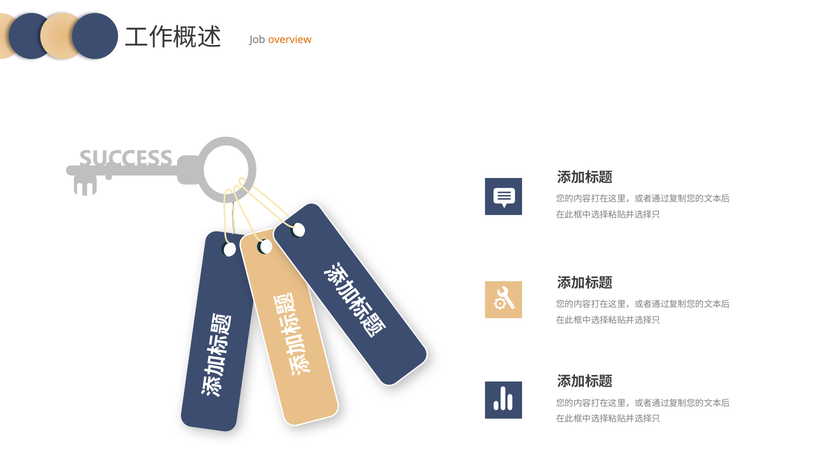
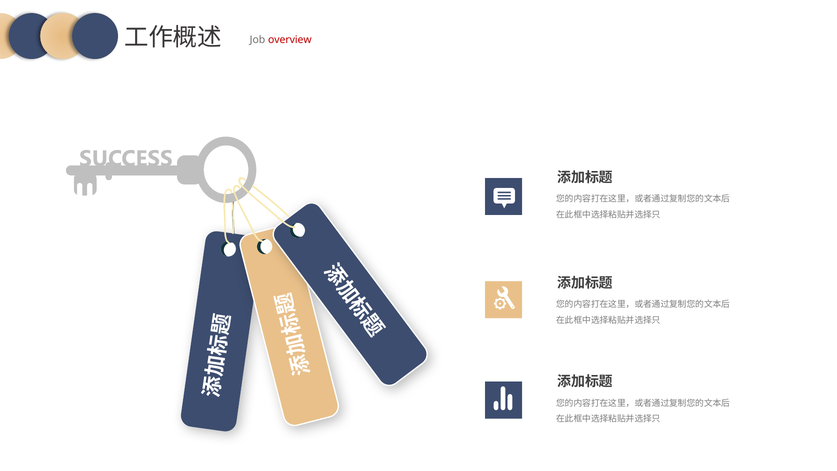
overview colour: orange -> red
